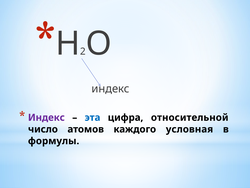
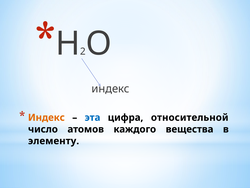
Индекс at (46, 117) colour: purple -> orange
условная: условная -> вещества
формулы: формулы -> элементу
